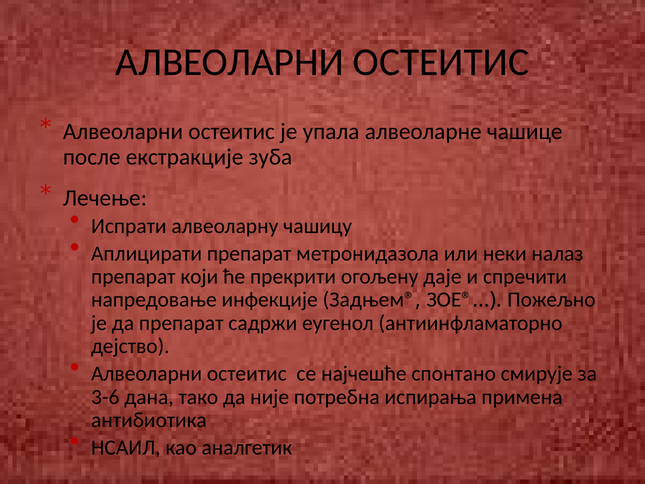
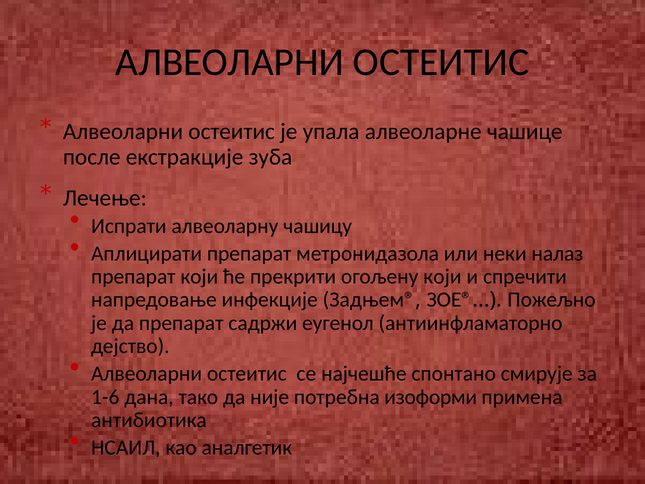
огољену даје: даје -> који
3-6: 3-6 -> 1-6
испирања: испирања -> изоформи
